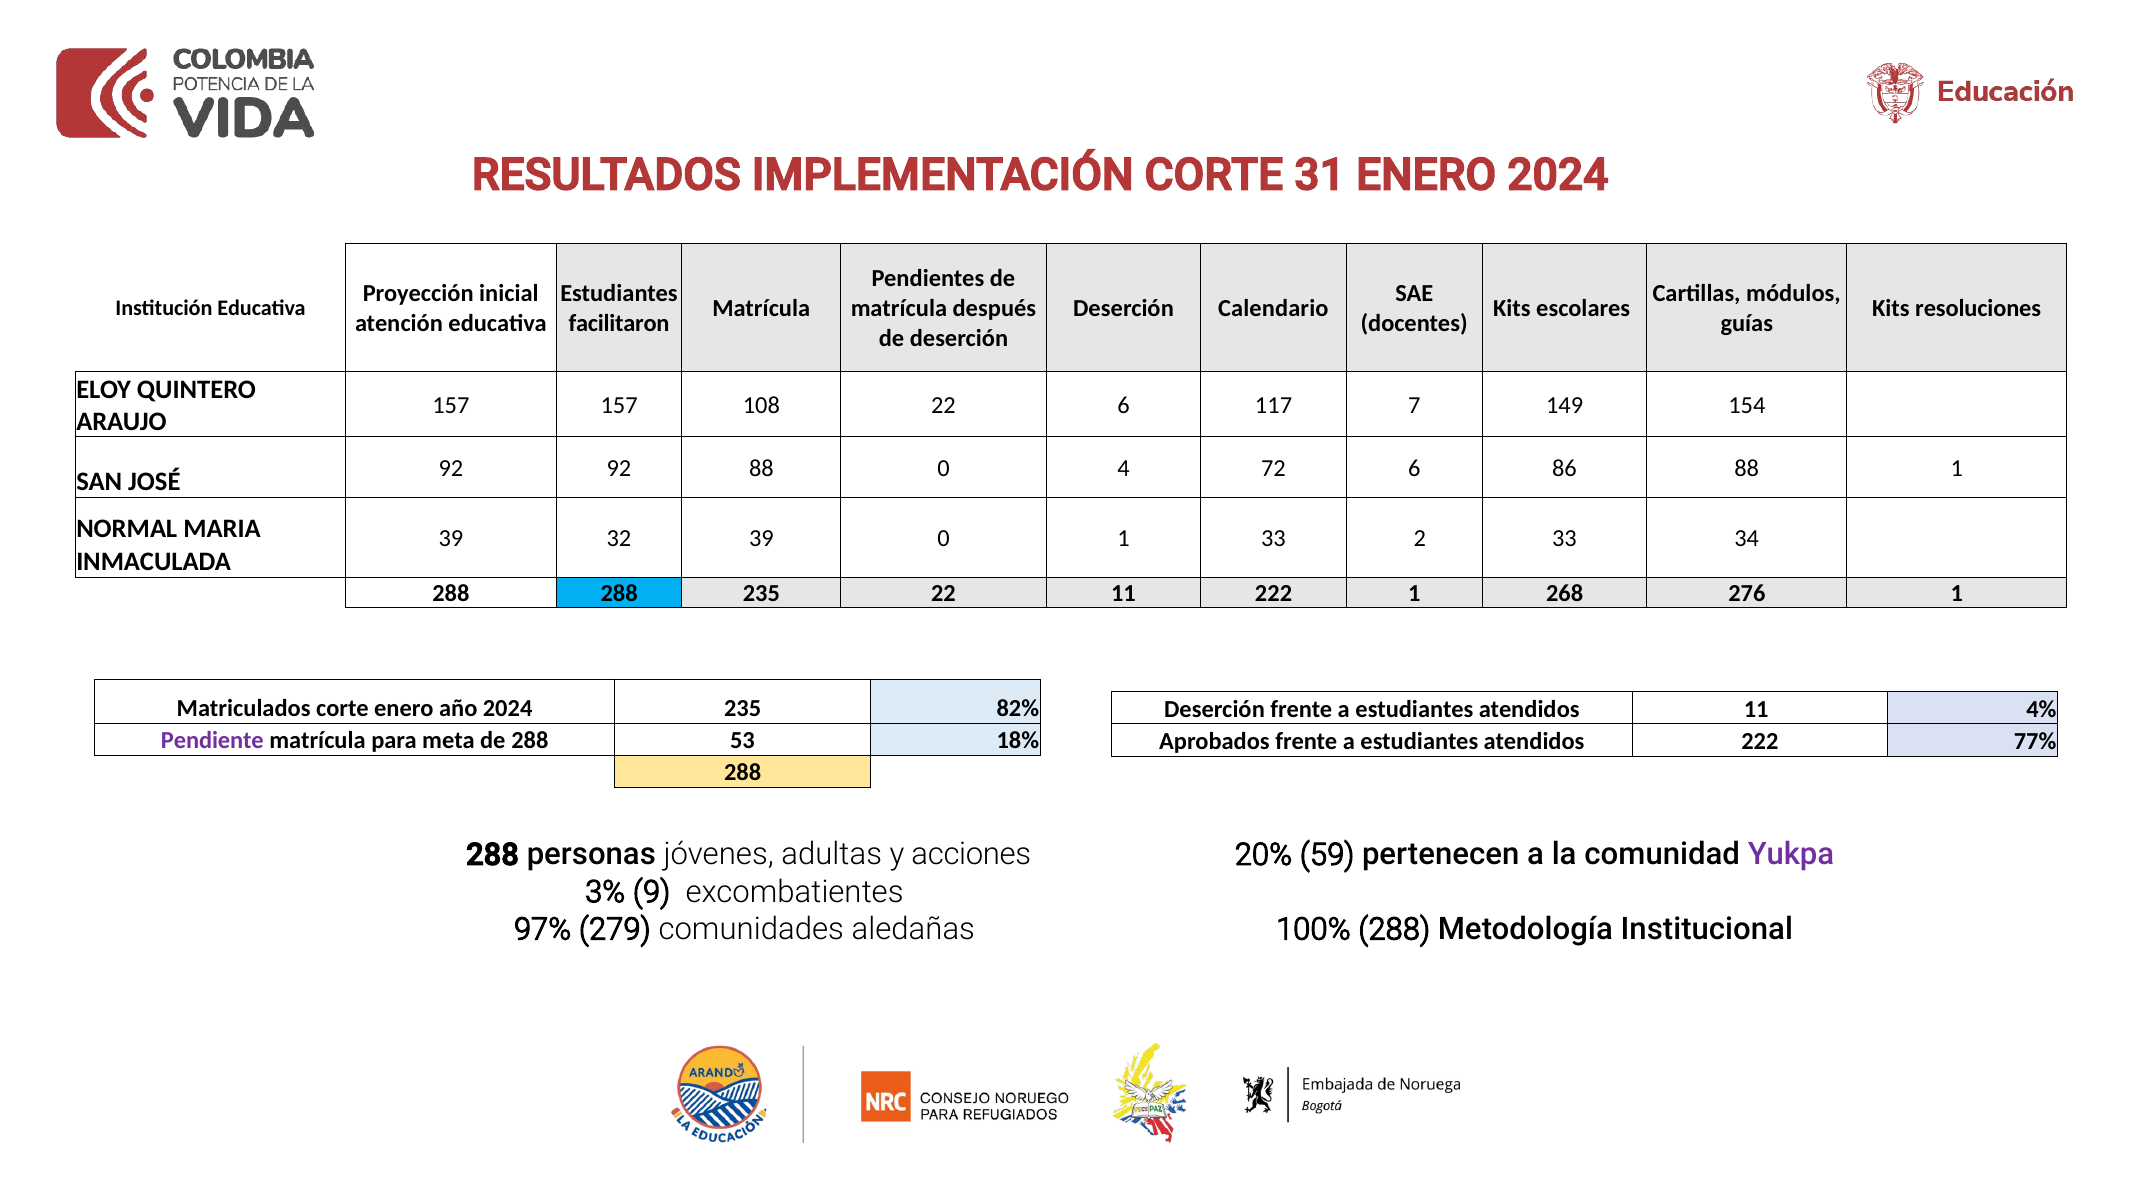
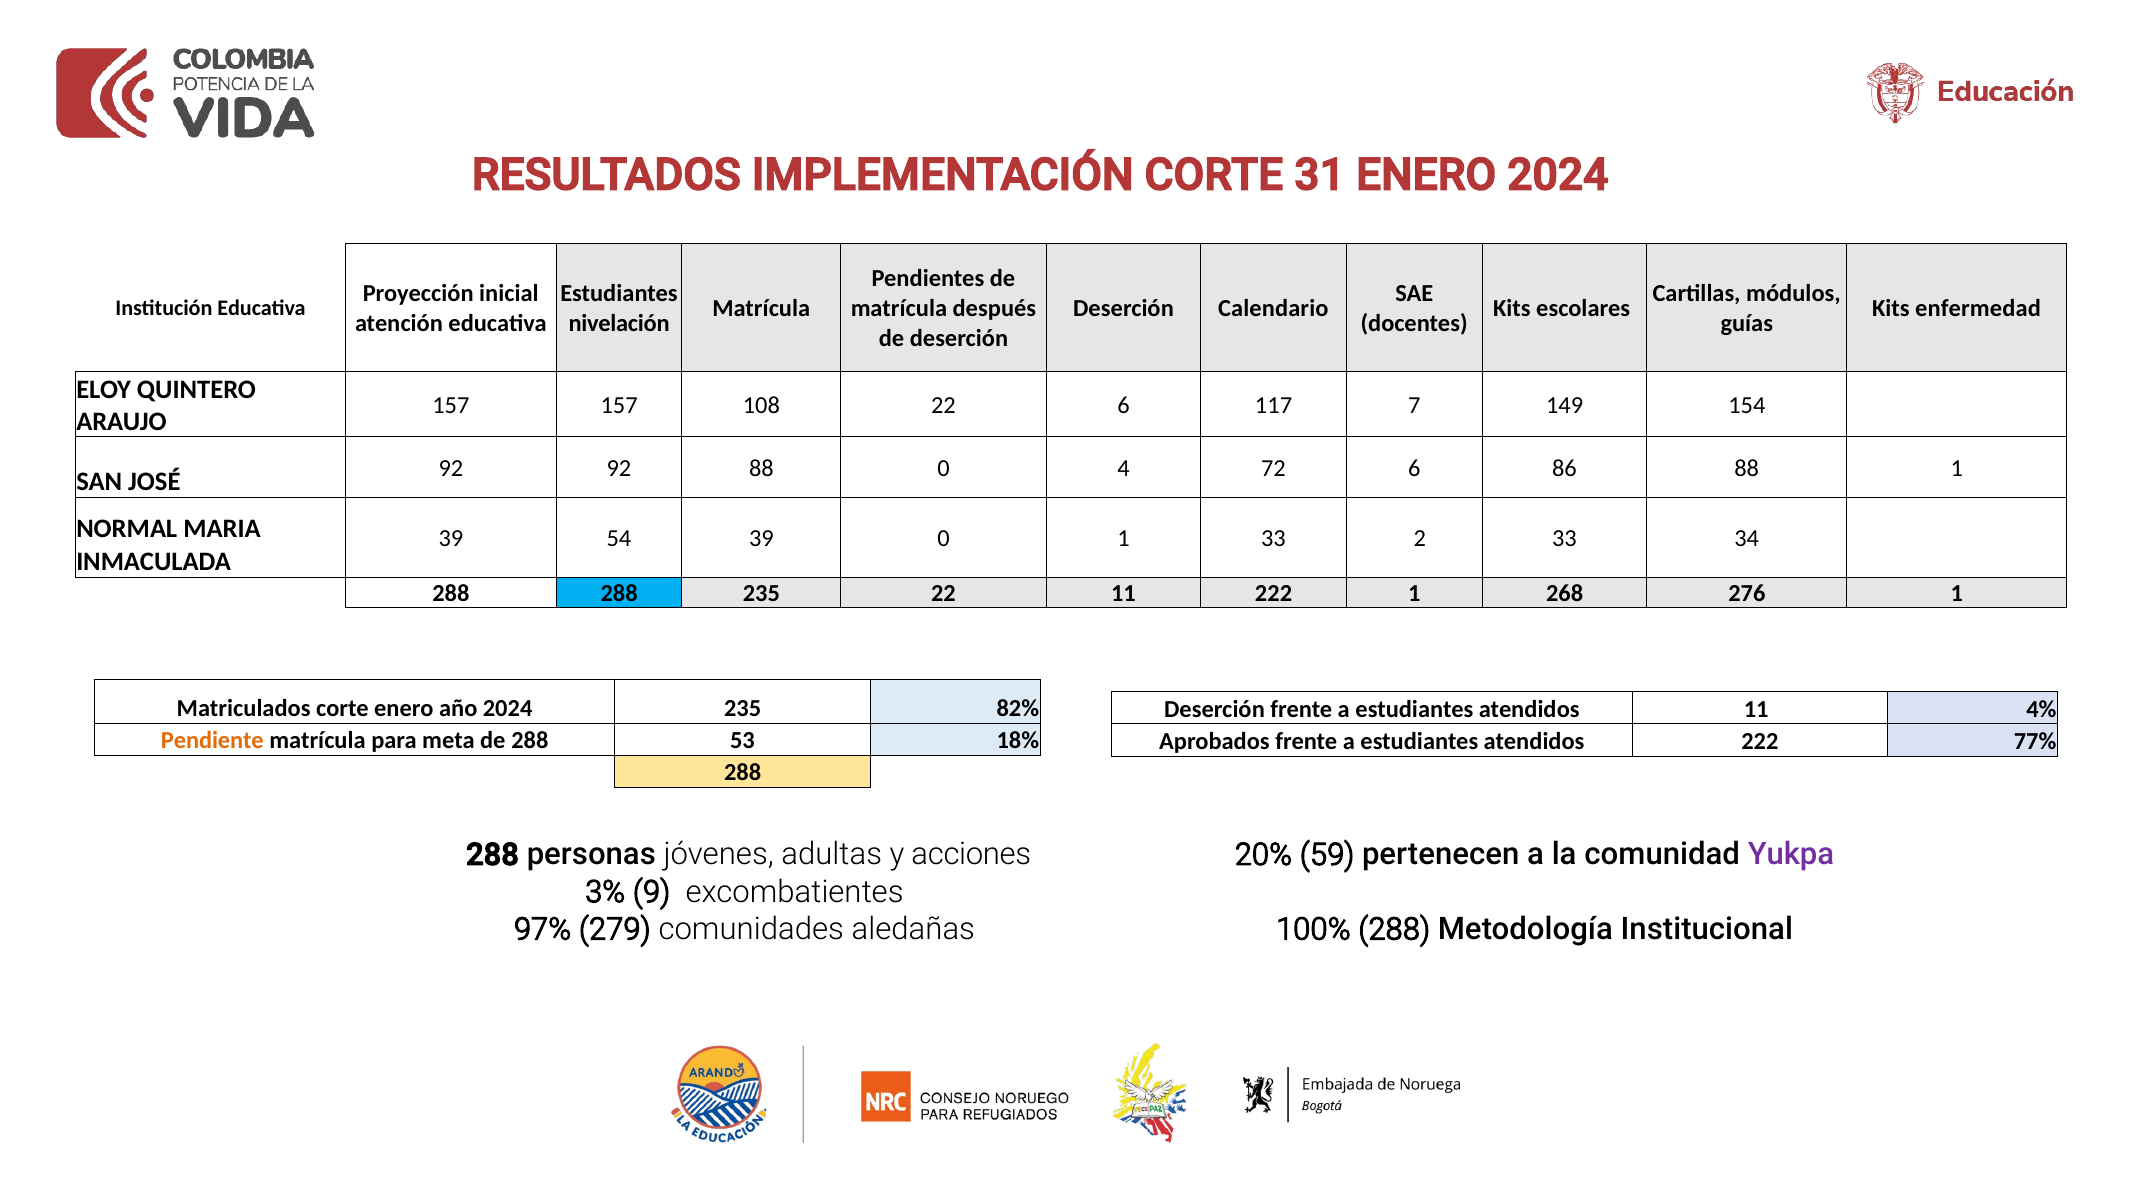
resoluciones: resoluciones -> enfermedad
facilitaron: facilitaron -> nivelación
32: 32 -> 54
Pendiente colour: purple -> orange
